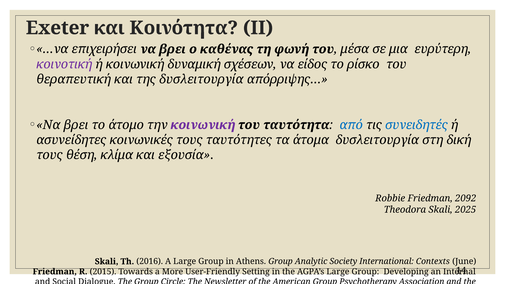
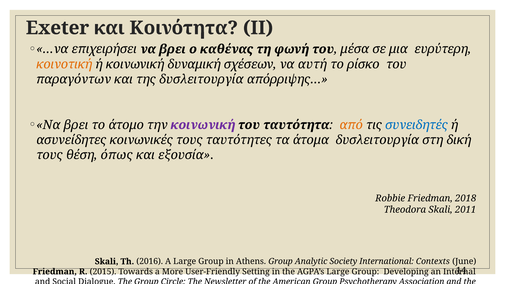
κοινοτική colour: purple -> orange
είδος: είδος -> αυτή
θεραπευτική: θεραπευτική -> παραγόντων
από colour: blue -> orange
κλίμα: κλίμα -> όπως
2092: 2092 -> 2018
2025: 2025 -> 2011
